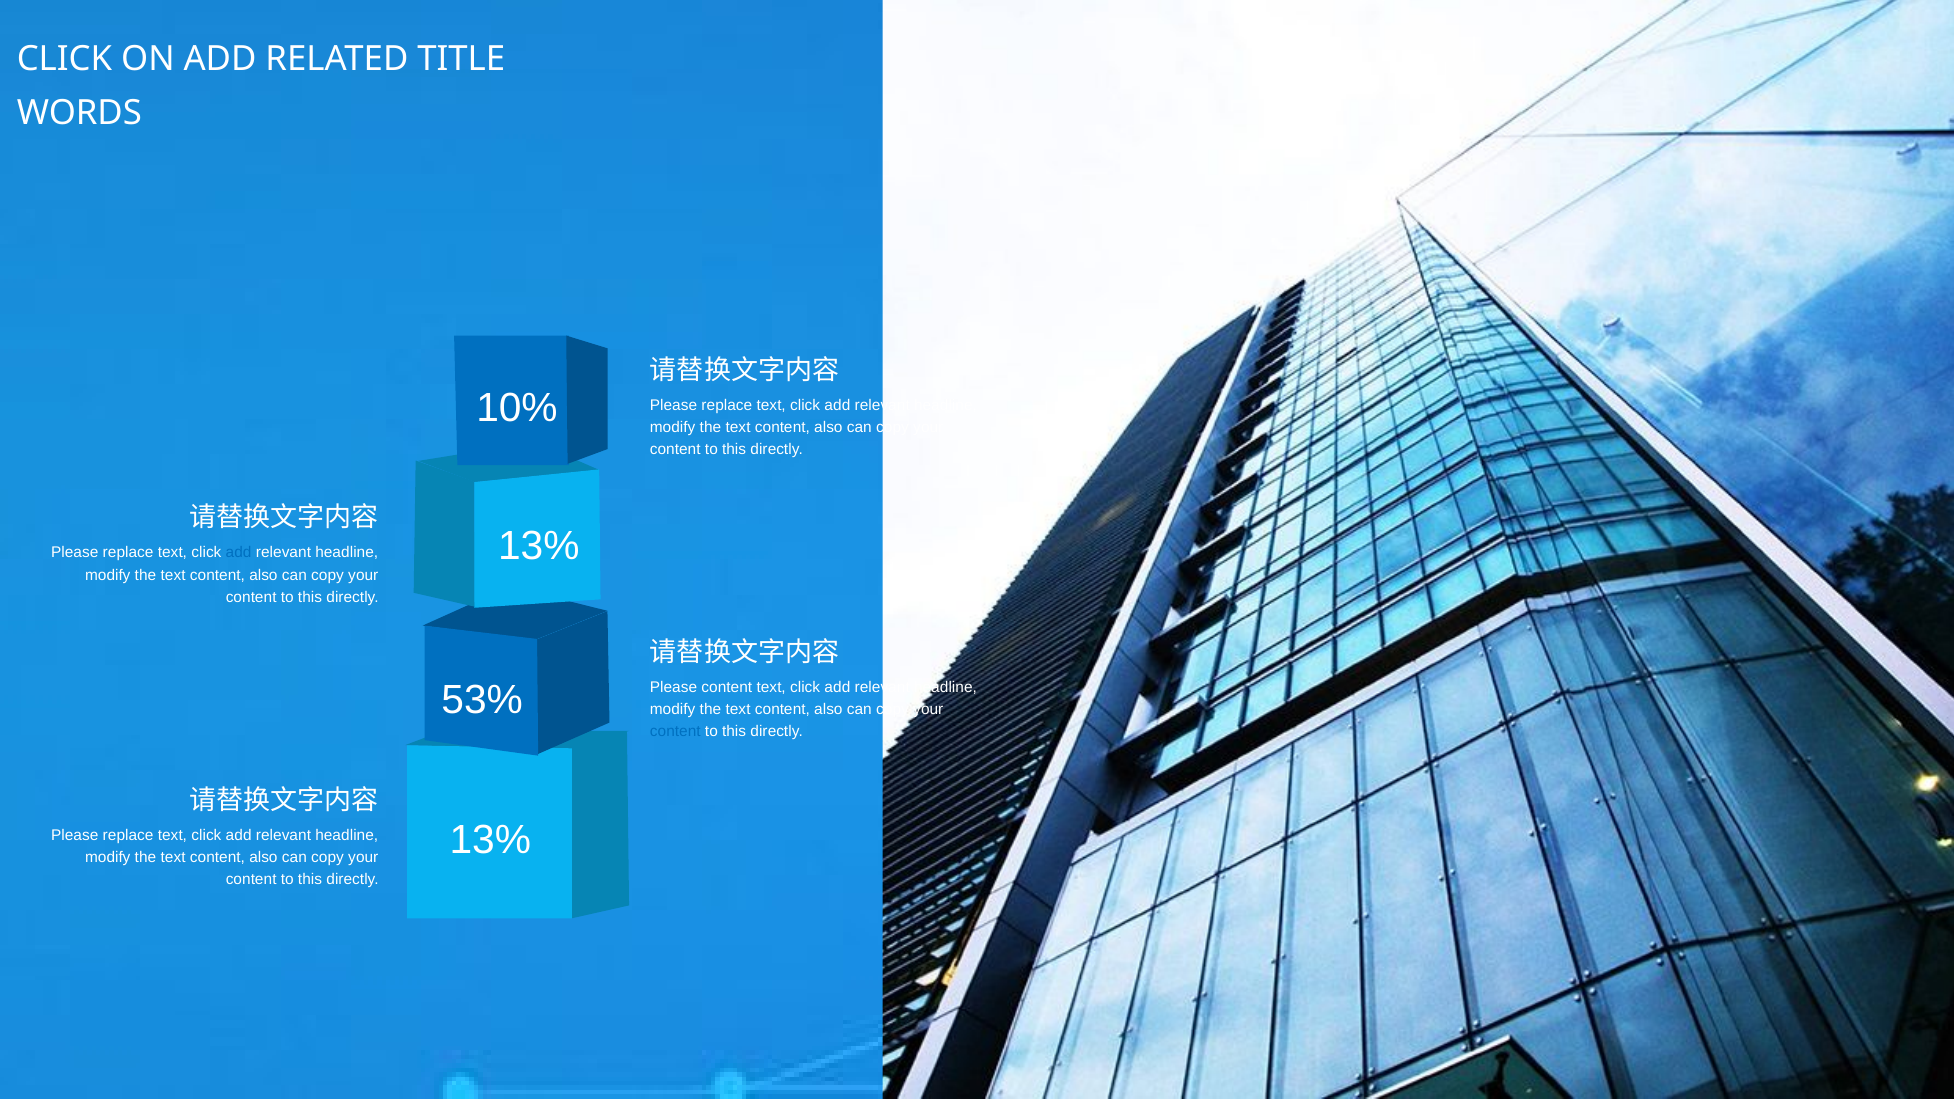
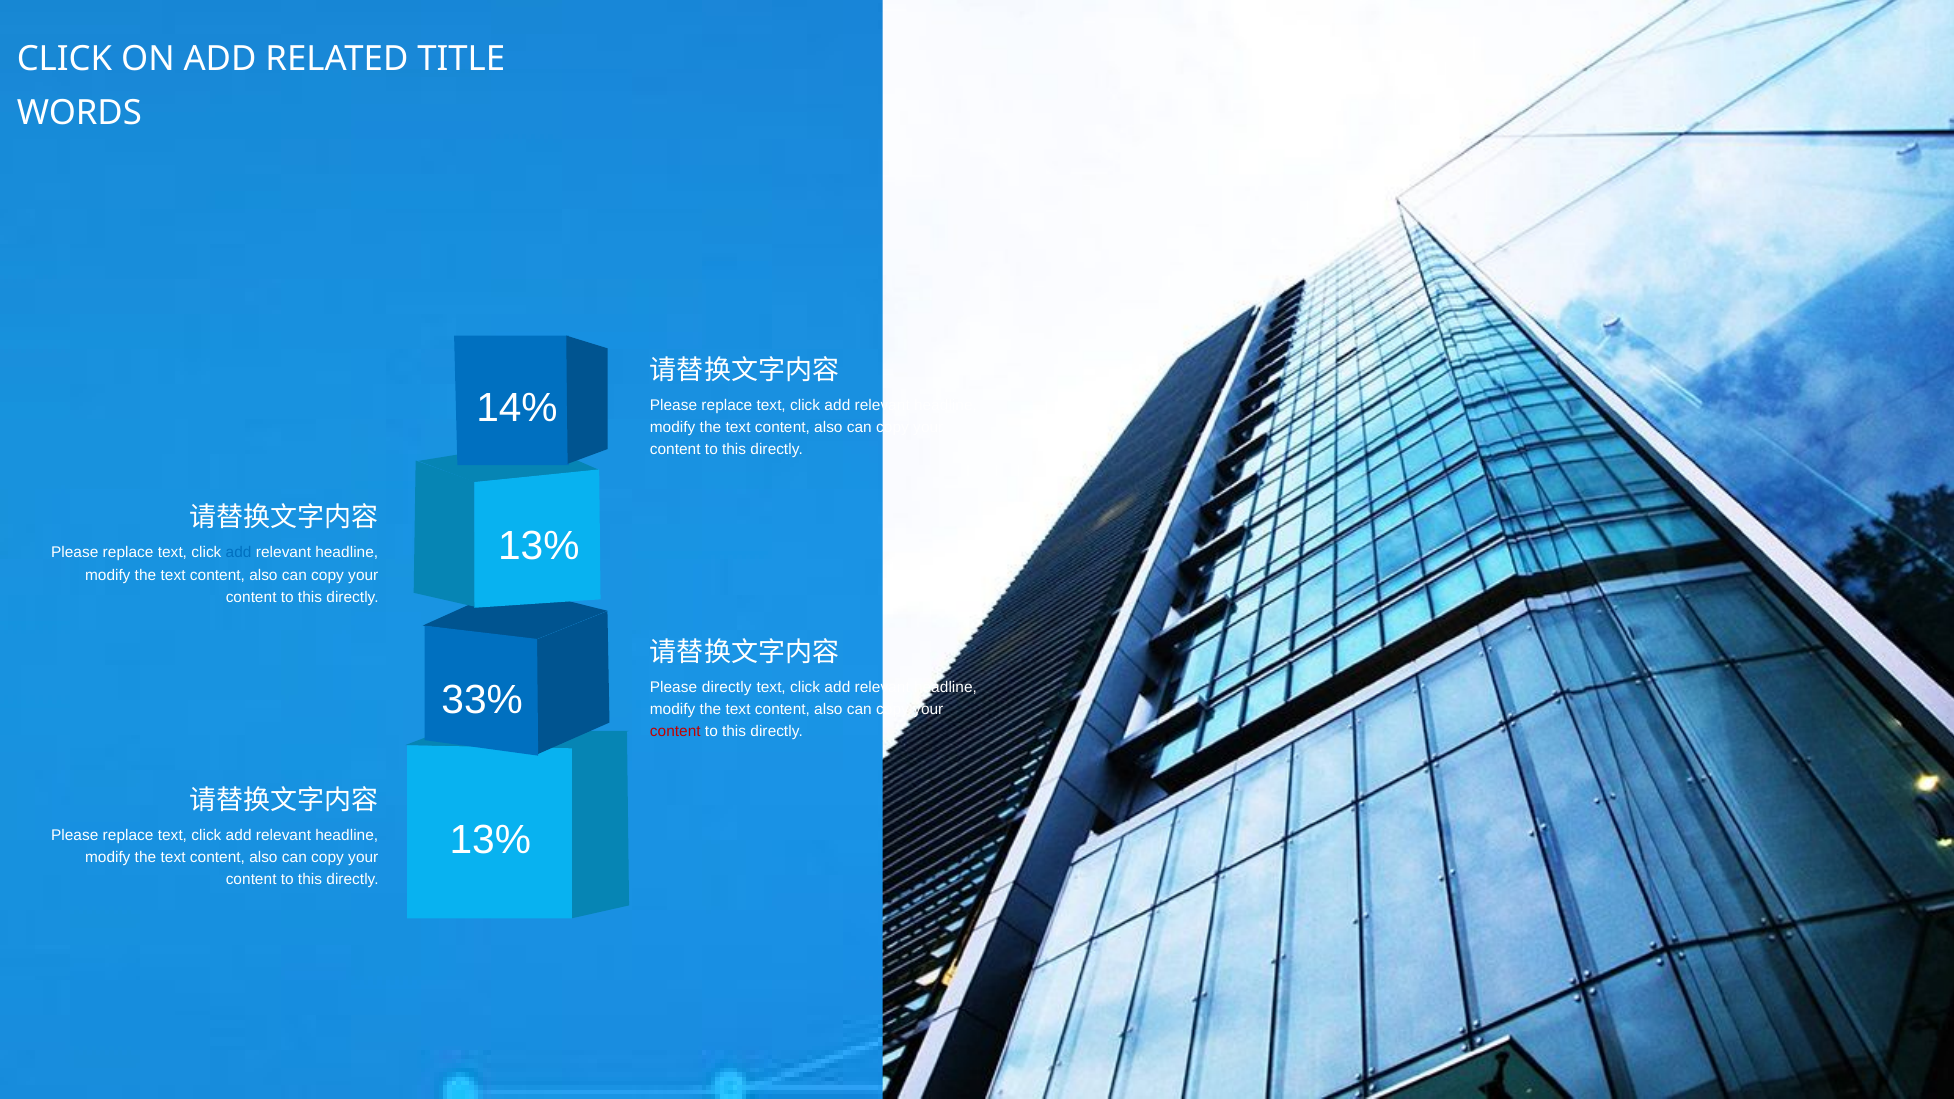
10%: 10% -> 14%
Please content: content -> directly
53%: 53% -> 33%
content at (675, 732) colour: blue -> red
